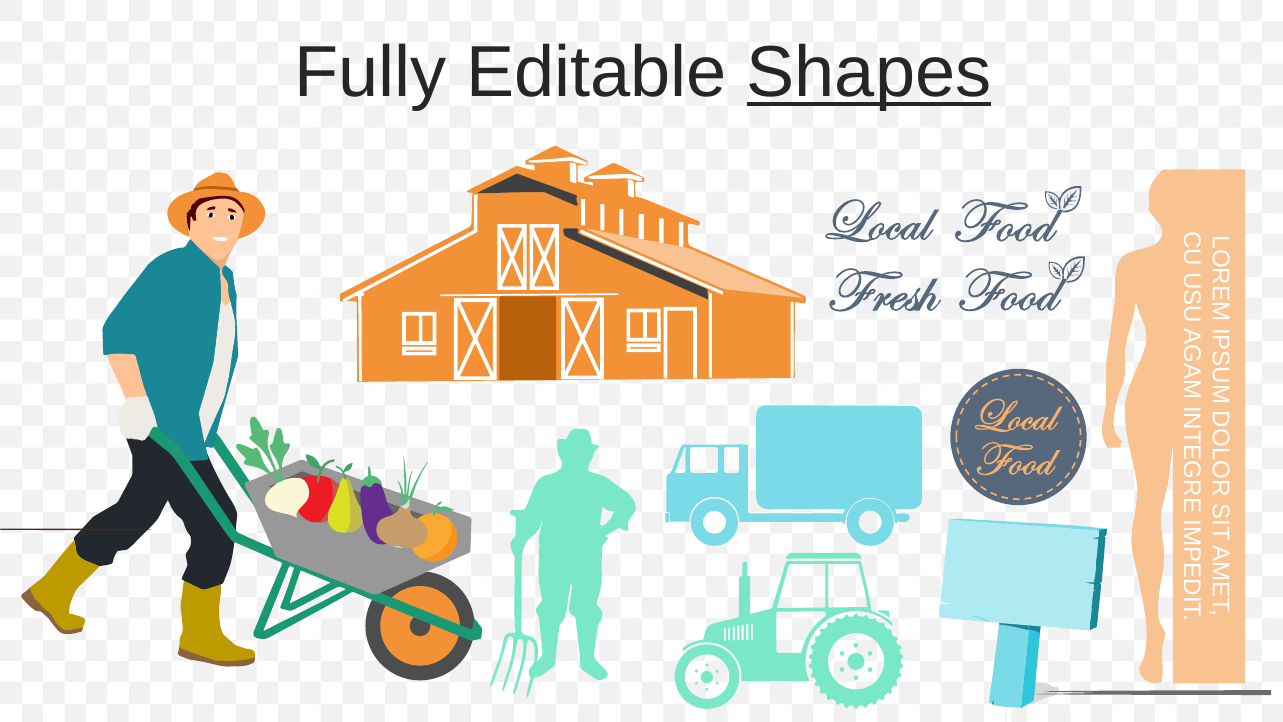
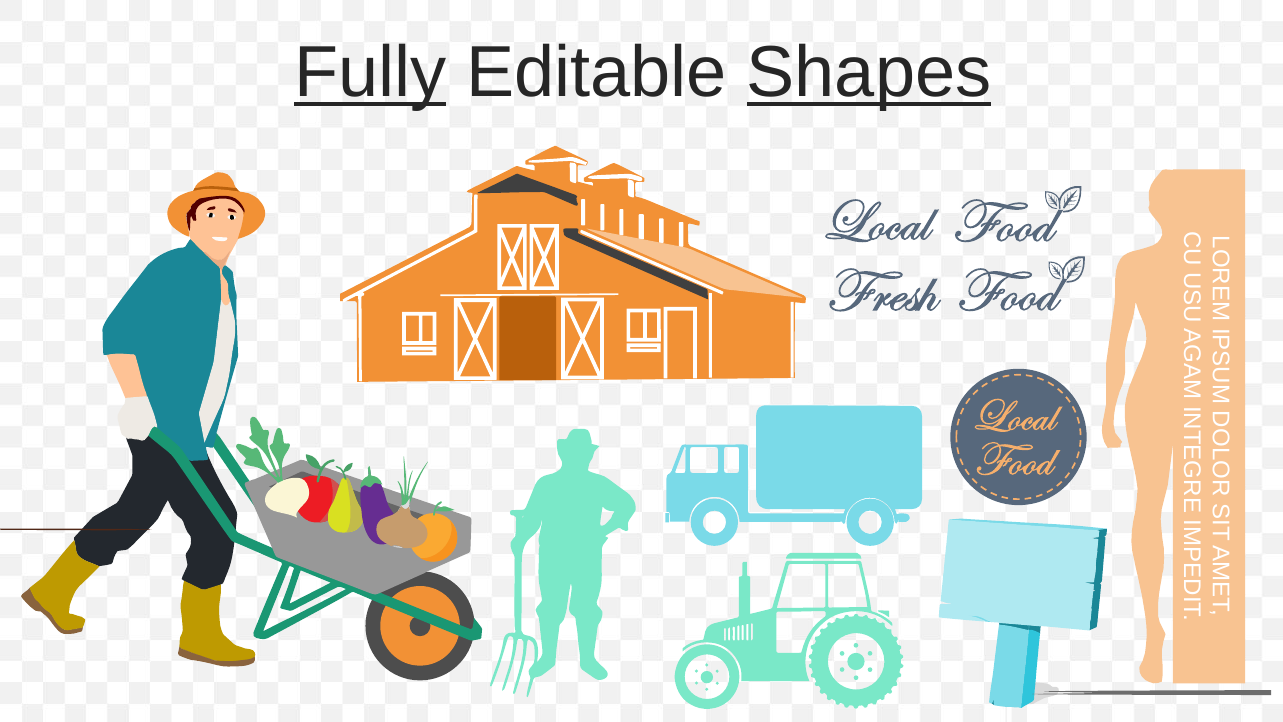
Fully underline: none -> present
